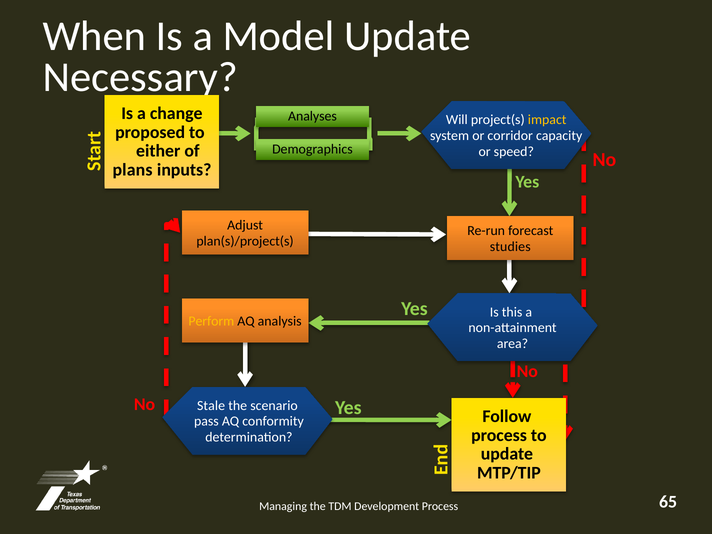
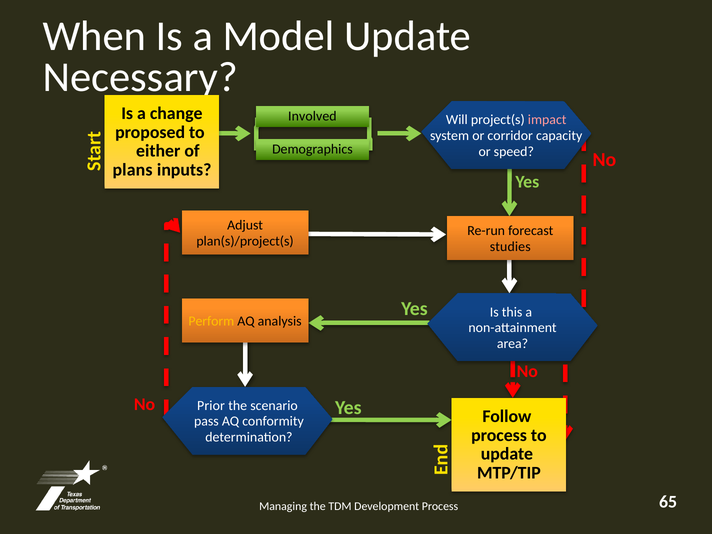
Analyses: Analyses -> Involved
impact colour: yellow -> pink
Stale: Stale -> Prior
